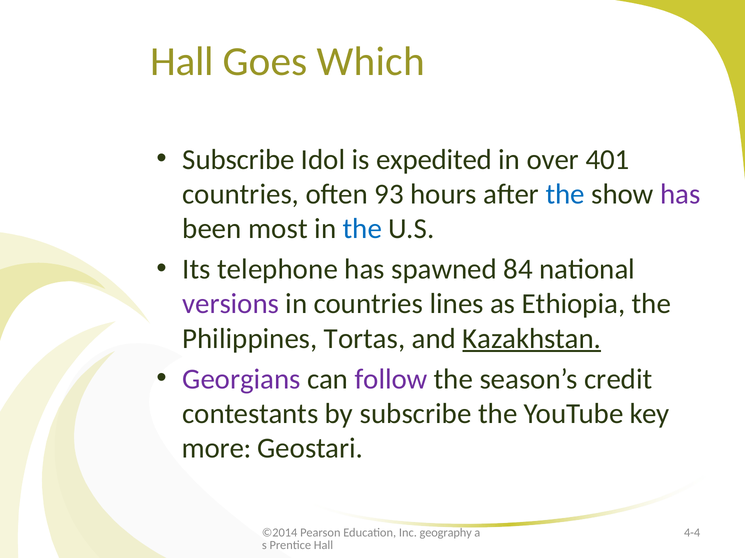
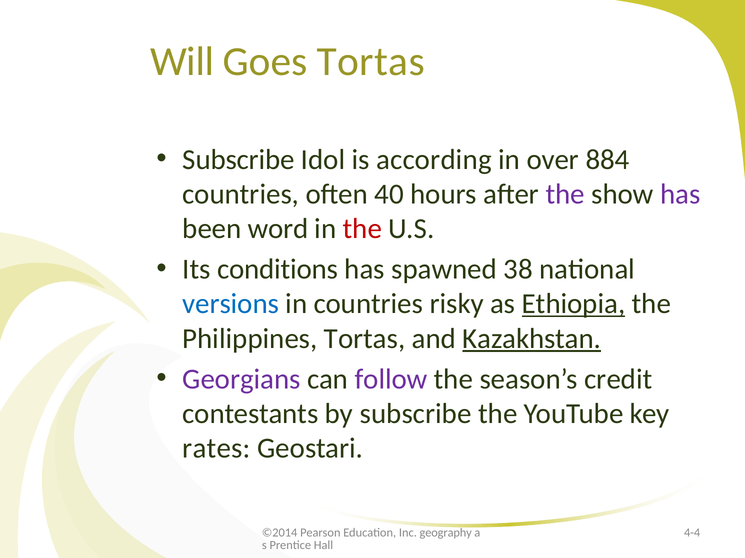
Hall at (182, 62): Hall -> Will
Goes Which: Which -> Tortas
expedited: expedited -> according
401: 401 -> 884
93: 93 -> 40
the at (565, 194) colour: blue -> purple
most: most -> word
the at (362, 229) colour: blue -> red
telephone: telephone -> conditions
84: 84 -> 38
versions colour: purple -> blue
lines: lines -> risky
Ethiopia underline: none -> present
more: more -> rates
